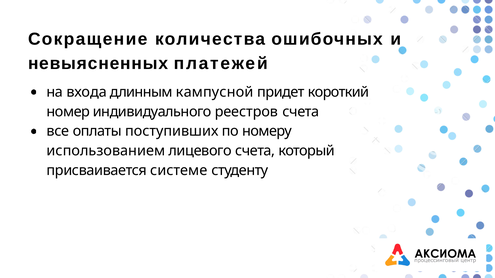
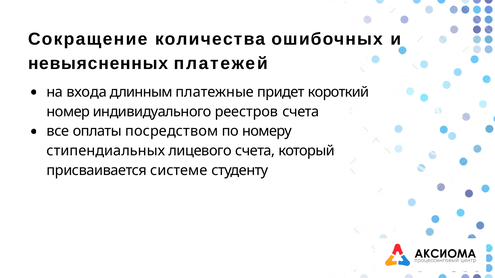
кампусной: кампусной -> платежные
поступивших: поступивших -> посредством
использованием: использованием -> стипендиальных
